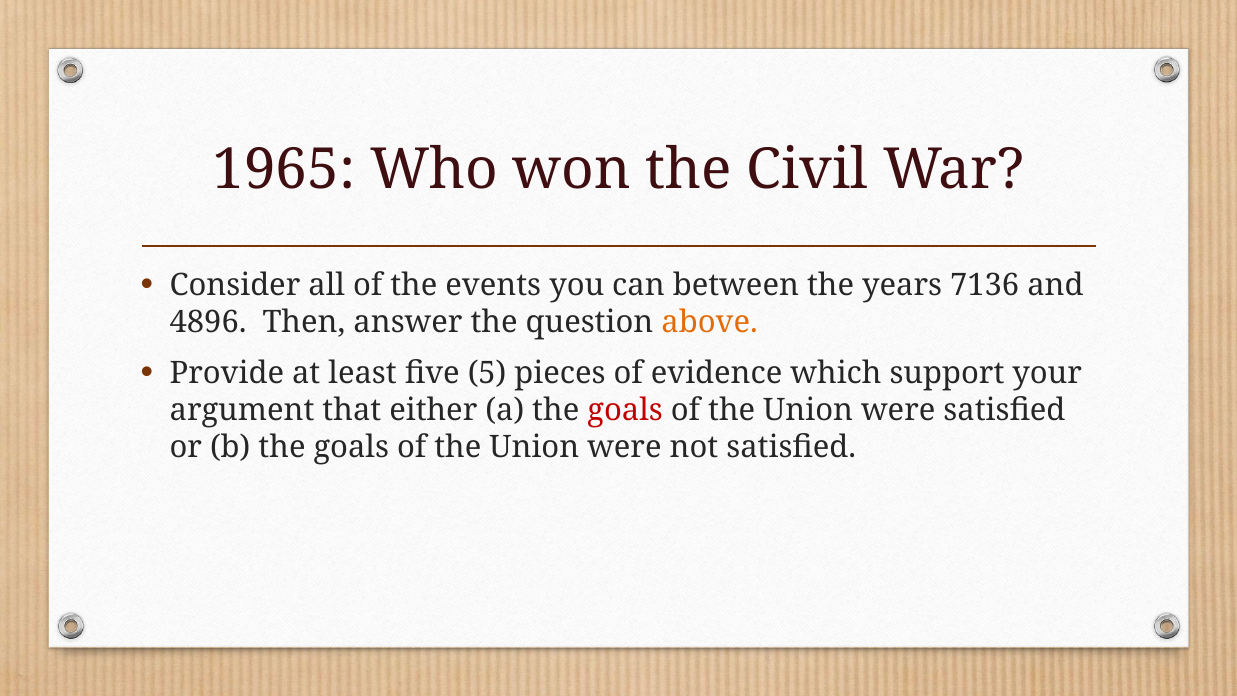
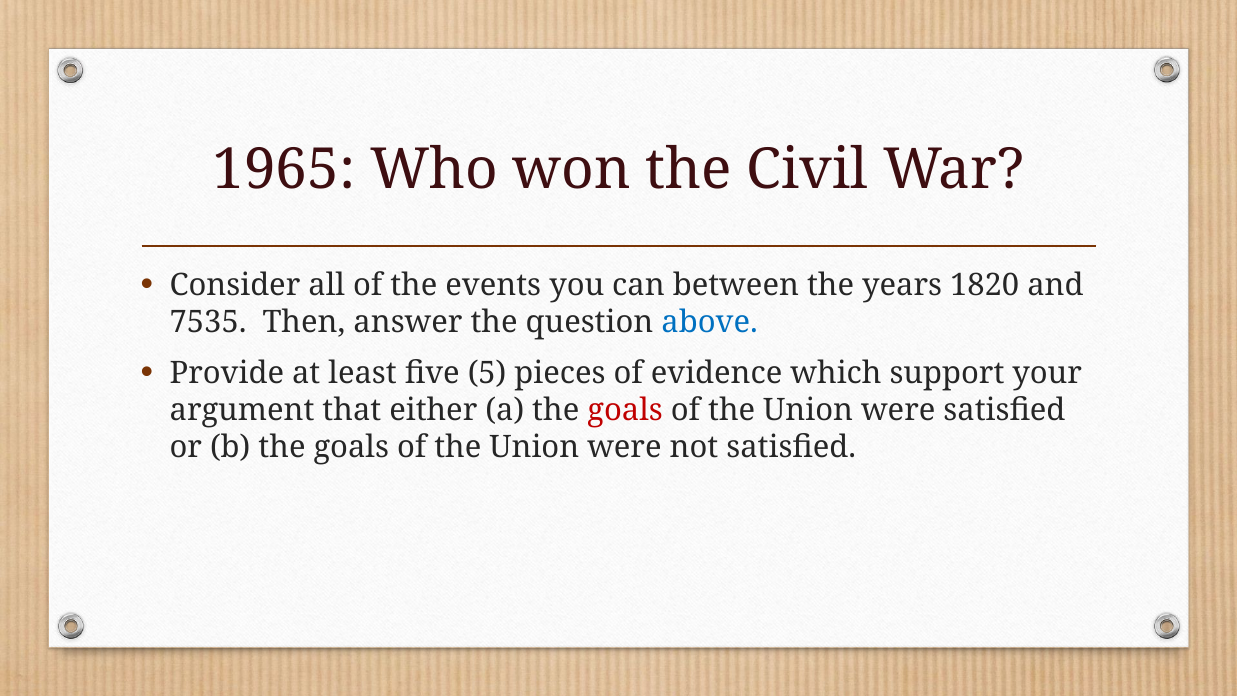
7136: 7136 -> 1820
4896: 4896 -> 7535
above colour: orange -> blue
